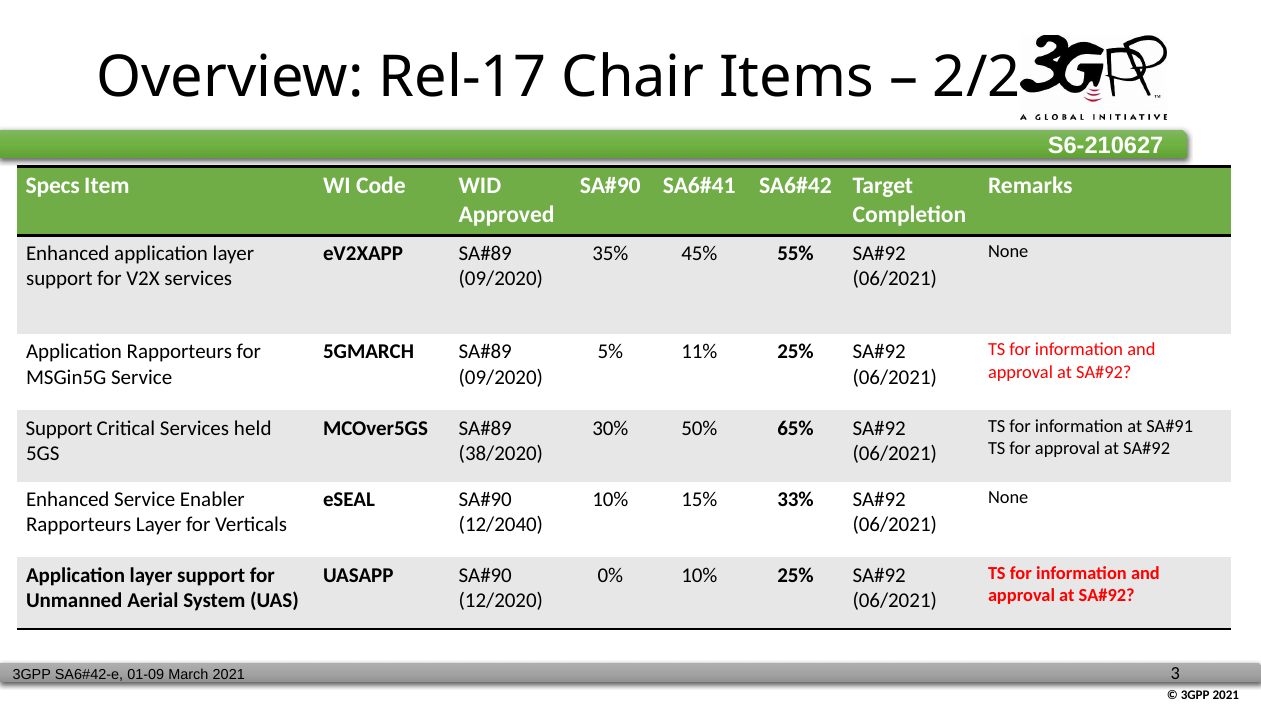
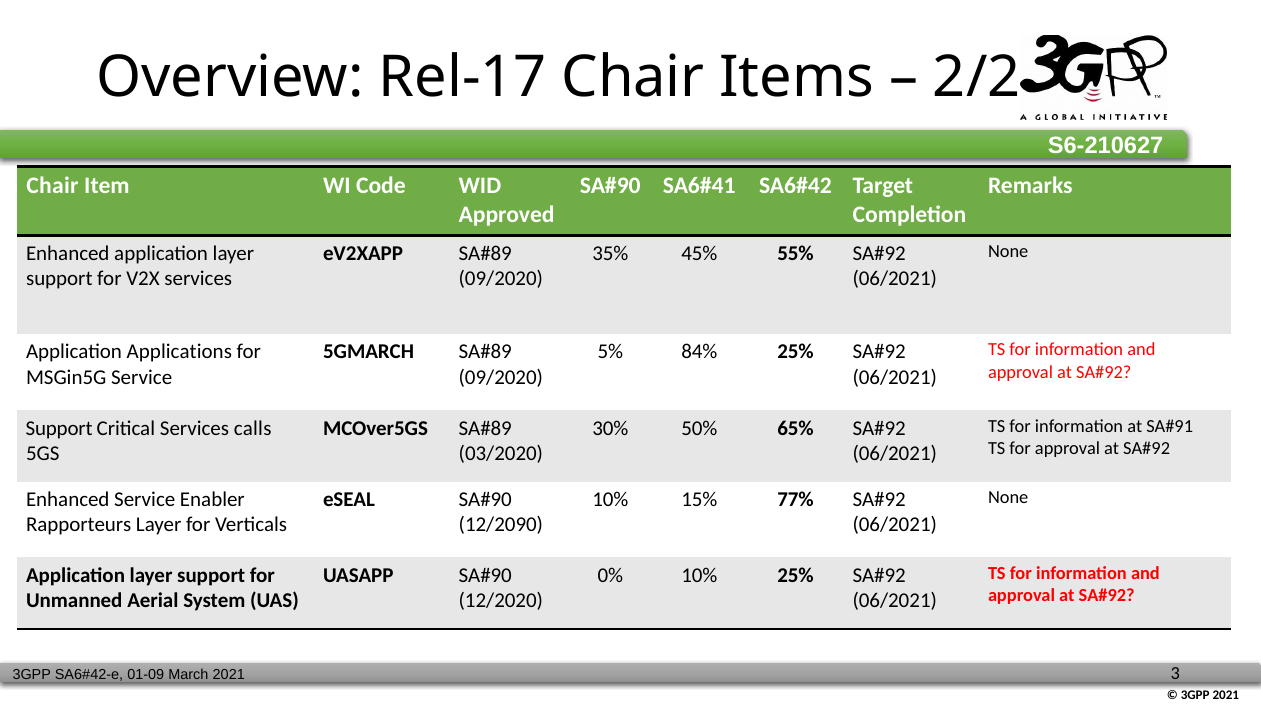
Specs at (53, 186): Specs -> Chair
Application Rapporteurs: Rapporteurs -> Applications
11%: 11% -> 84%
held: held -> calls
38/2020: 38/2020 -> 03/2020
33%: 33% -> 77%
12/2040: 12/2040 -> 12/2090
